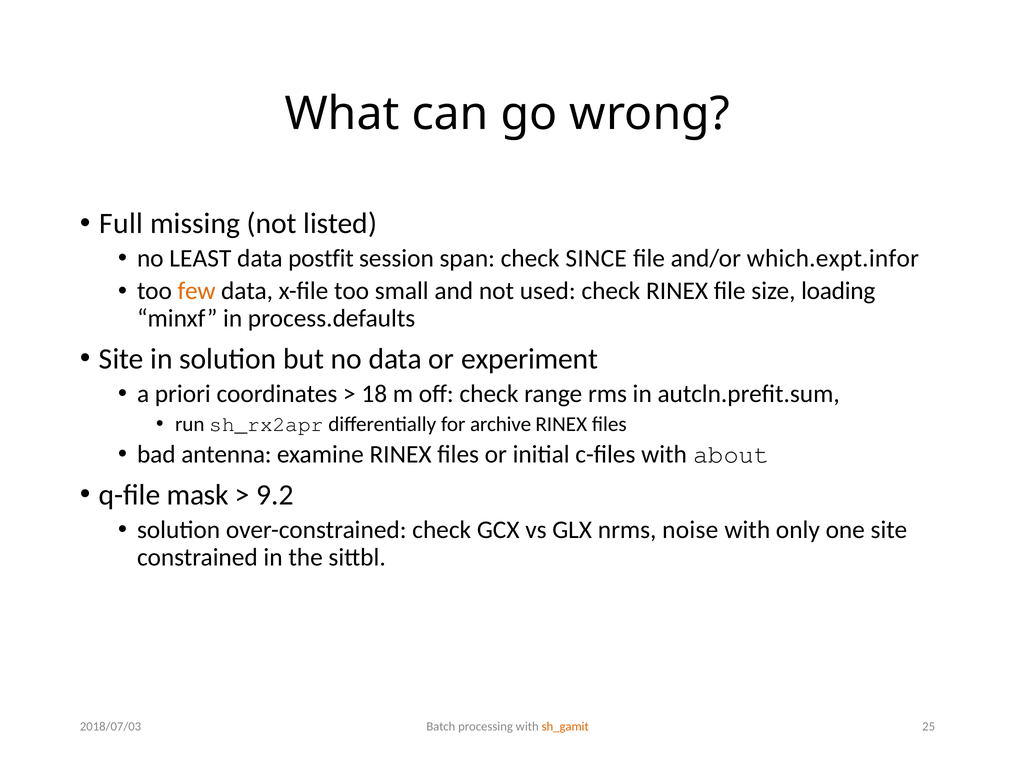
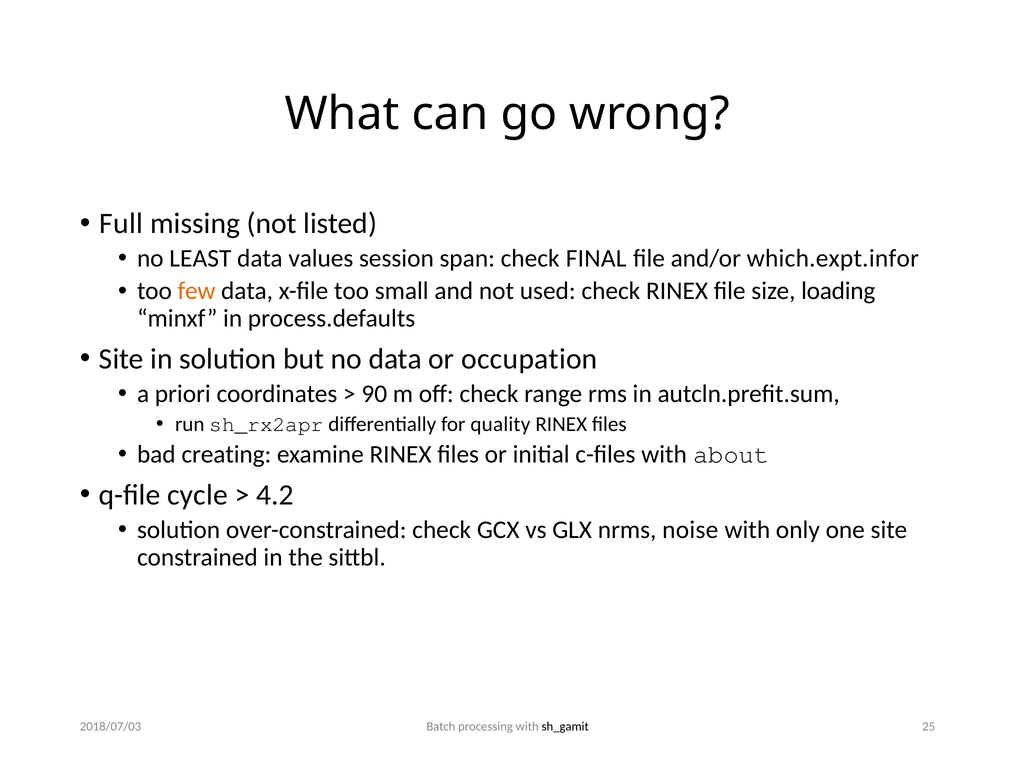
postfit: postfit -> values
SINCE: SINCE -> FINAL
experiment: experiment -> occupation
18: 18 -> 90
archive: archive -> quality
antenna: antenna -> creating
mask: mask -> cycle
9.2: 9.2 -> 4.2
sh_gamit colour: orange -> black
